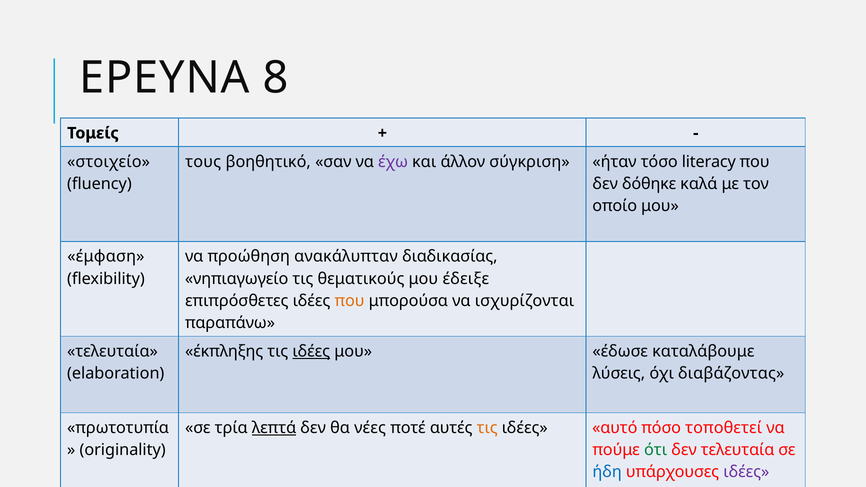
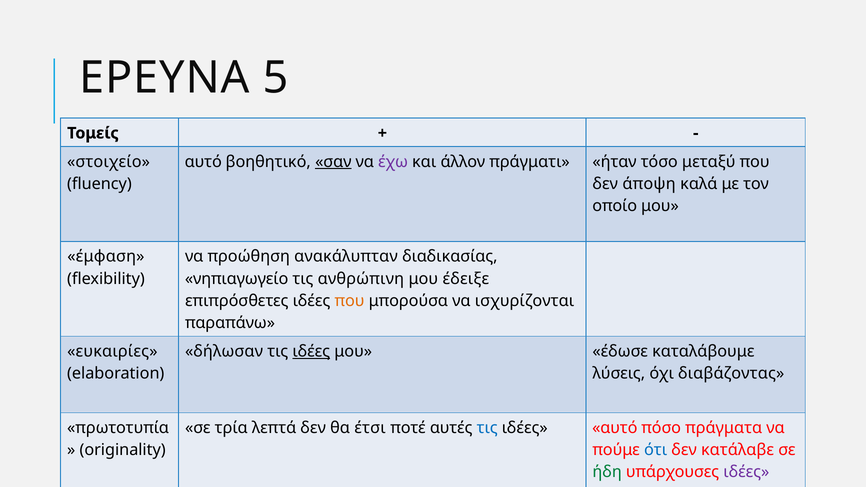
8: 8 -> 5
τους at (203, 162): τους -> αυτό
σαν underline: none -> present
σύγκριση: σύγκριση -> πράγματι
literacy: literacy -> μεταξύ
δόθηκε: δόθηκε -> άποψη
θεματικούς: θεματικούς -> ανθρώπινη
τελευταία at (112, 352): τελευταία -> ευκαιρίες
έκπληξης: έκπληξης -> δήλωσαν
λεπτά underline: present -> none
νέες: νέες -> έτσι
τις at (487, 428) colour: orange -> blue
τοποθετεί: τοποθετεί -> πράγματα
ότι colour: green -> blue
δεν τελευταία: τελευταία -> κατάλαβε
ήδη colour: blue -> green
